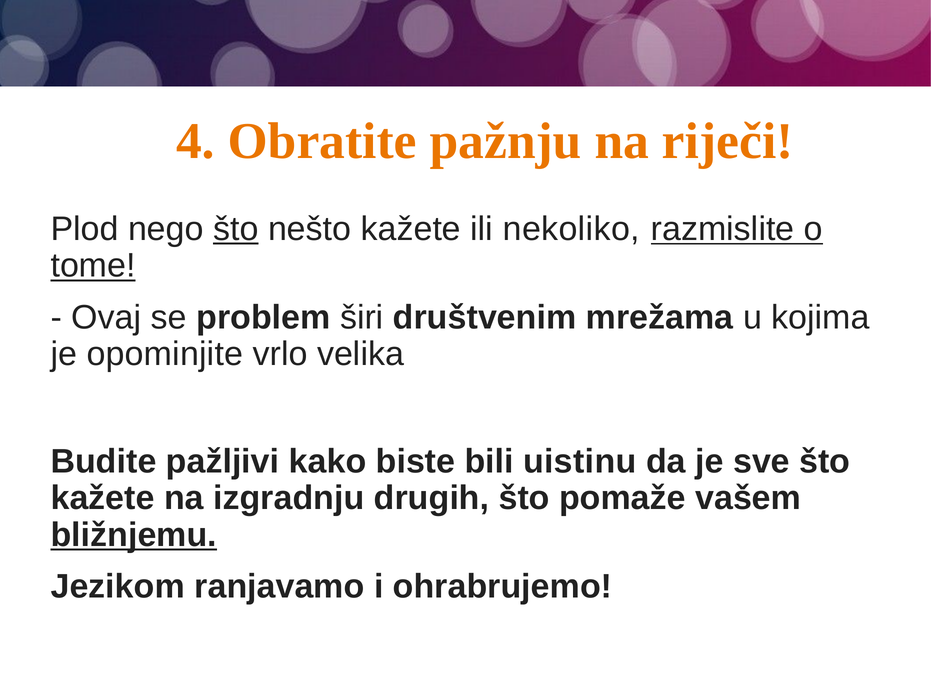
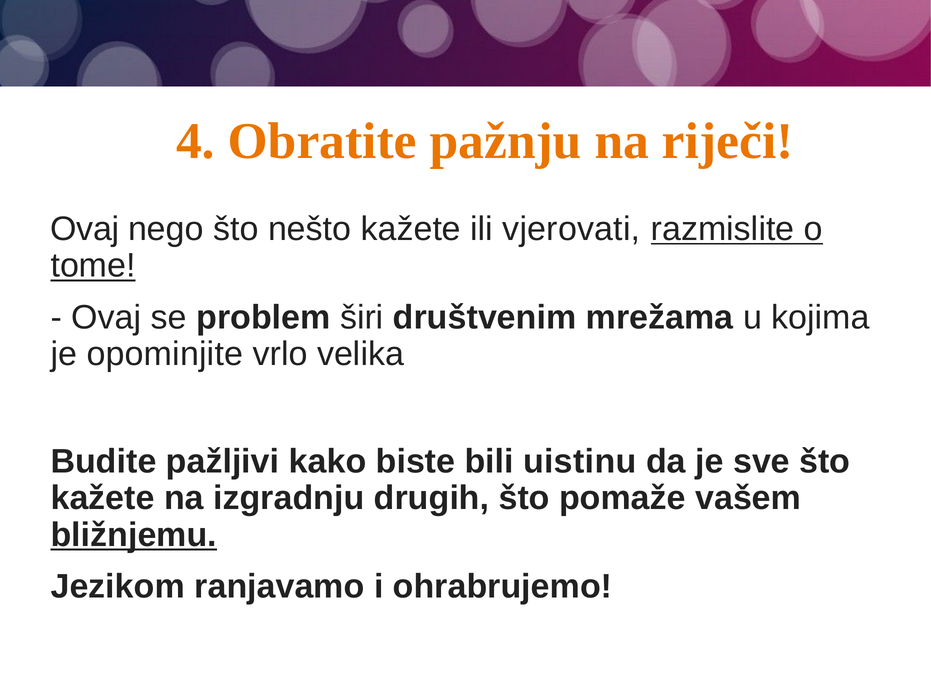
Plod at (85, 229): Plod -> Ovaj
što at (236, 229) underline: present -> none
nekoliko: nekoliko -> vjerovati
